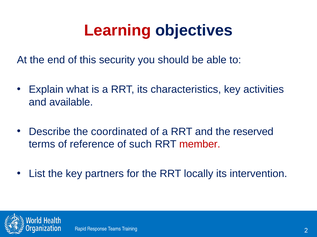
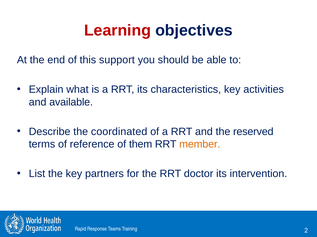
security: security -> support
such: such -> them
member colour: red -> orange
locally: locally -> doctor
